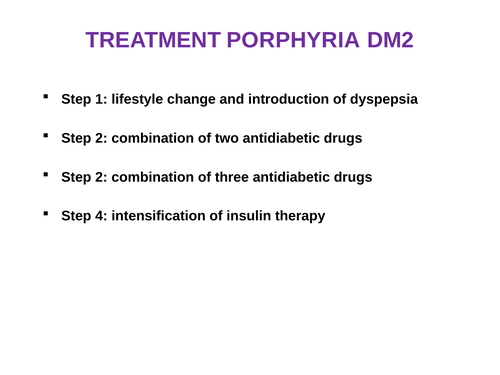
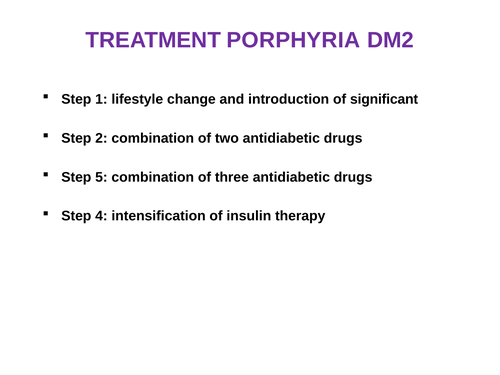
dyspepsia: dyspepsia -> significant
2 at (101, 177): 2 -> 5
